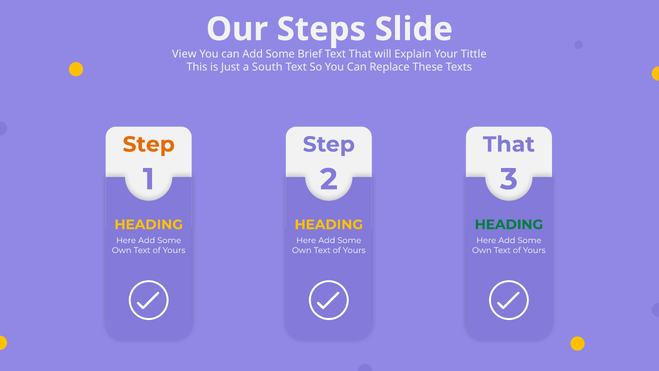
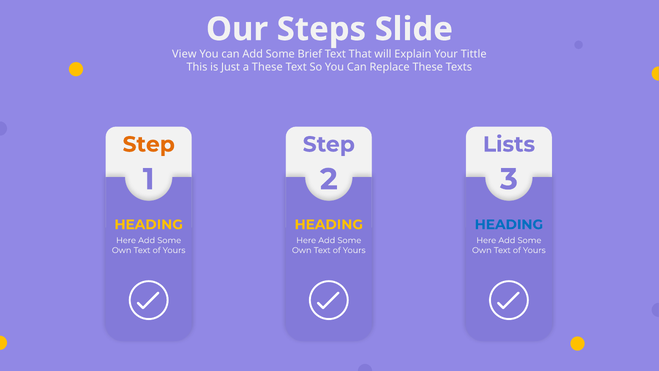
a South: South -> These
That at (509, 144): That -> Lists
HEADING at (509, 224) colour: green -> blue
